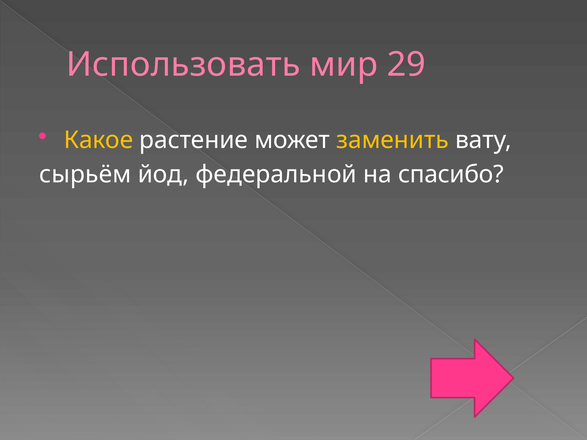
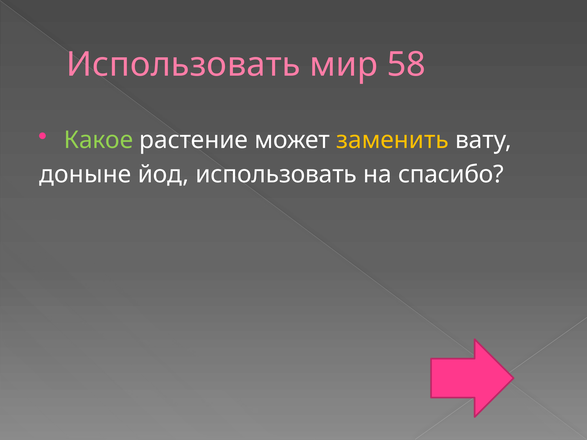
29: 29 -> 58
Какое colour: yellow -> light green
сырьём: сырьём -> доныне
йод федеральной: федеральной -> использовать
